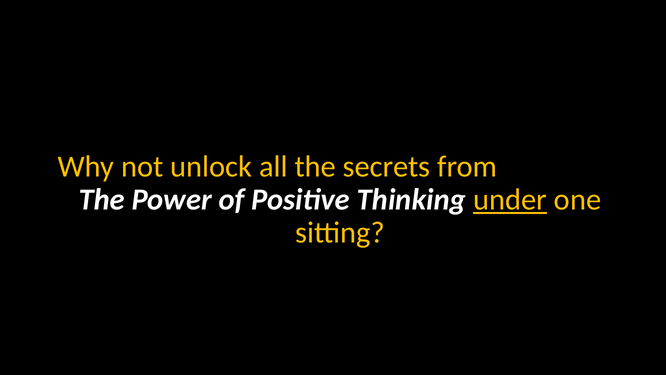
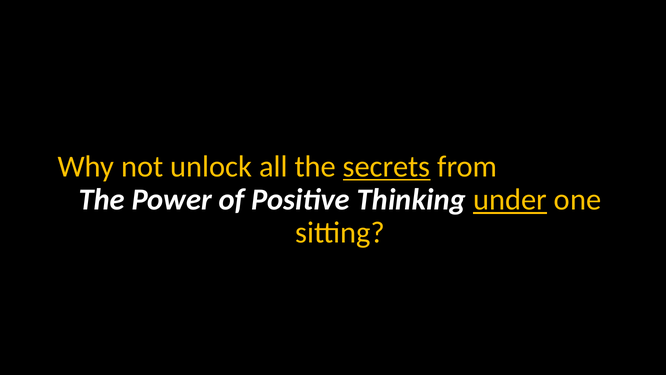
secrets underline: none -> present
